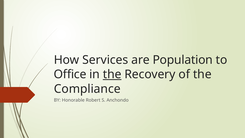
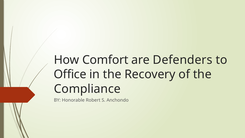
Services: Services -> Comfort
Population: Population -> Defenders
the at (112, 74) underline: present -> none
